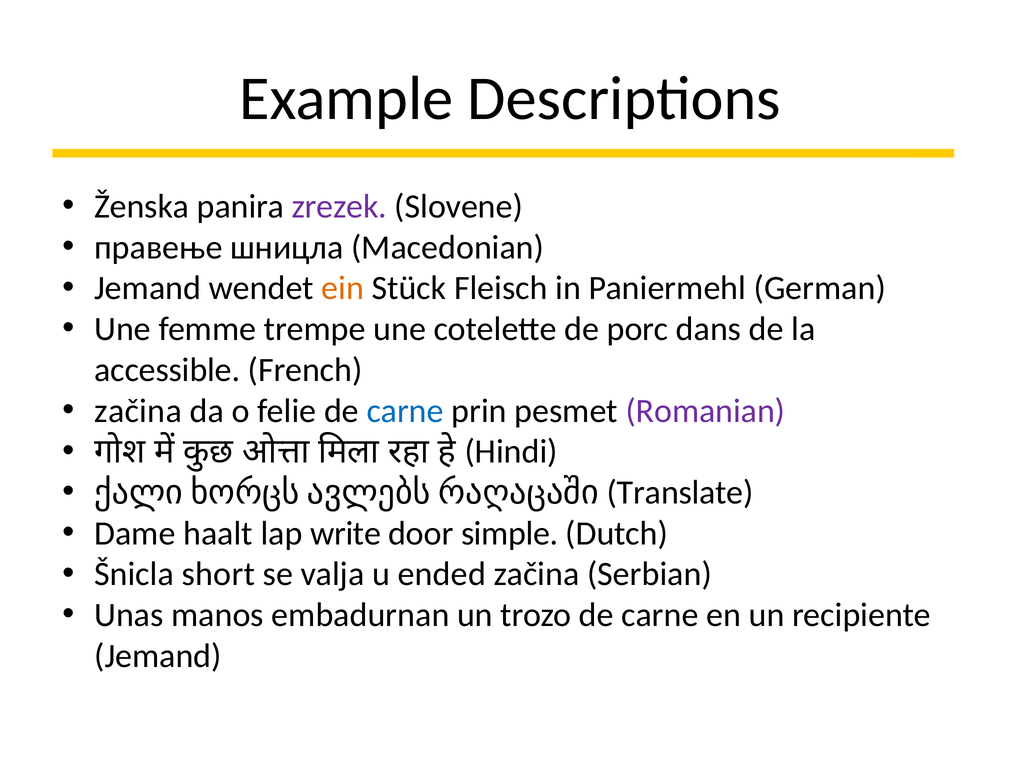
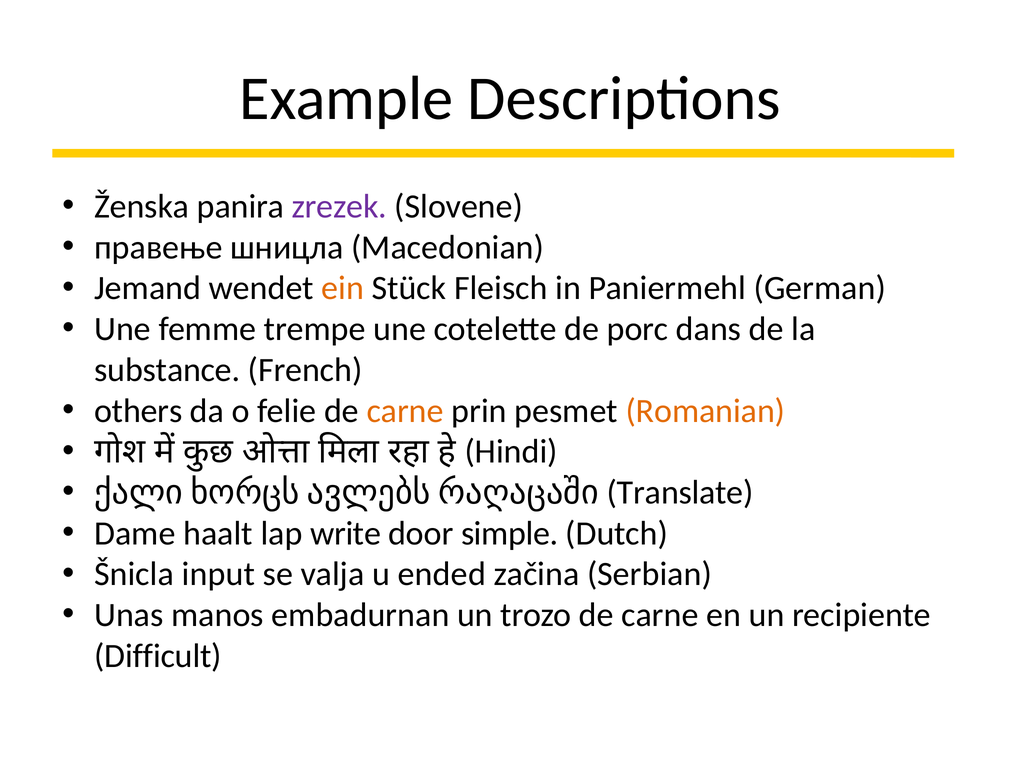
accessible: accessible -> substance
začina at (138, 411): začina -> others
carne at (405, 411) colour: blue -> orange
Romanian colour: purple -> orange
short: short -> input
Jemand at (158, 656): Jemand -> Difficult
